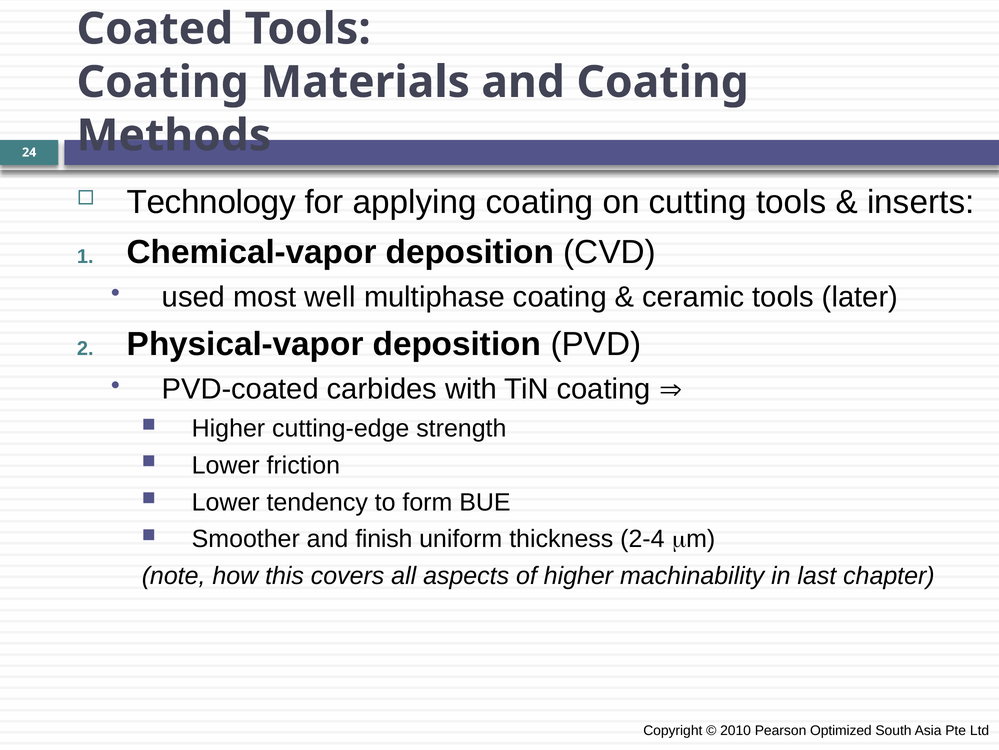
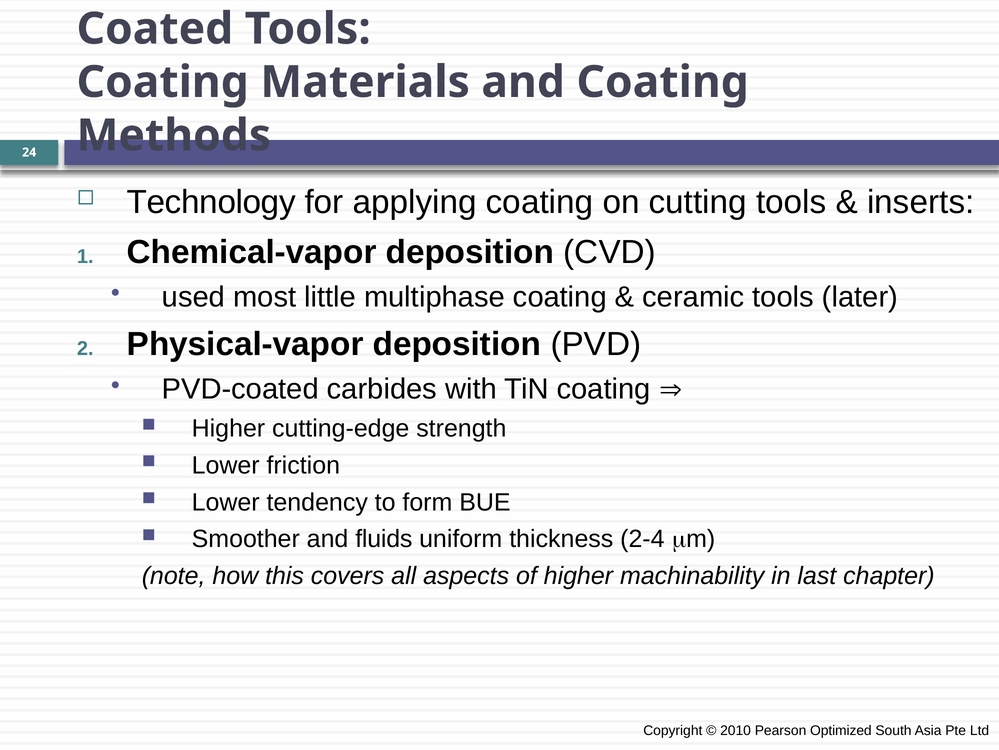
well: well -> little
finish: finish -> fluids
